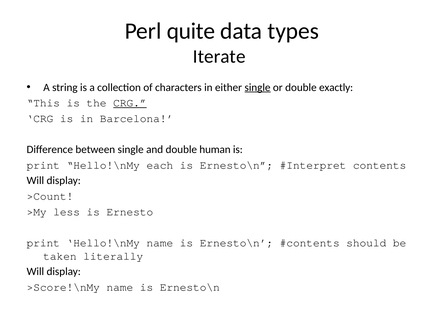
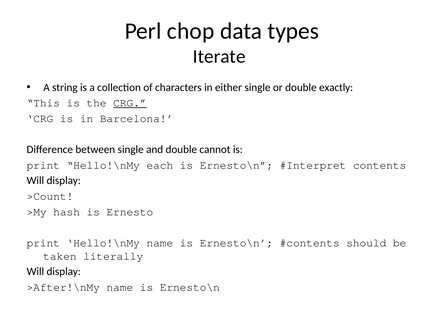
quite: quite -> chop
single at (258, 87) underline: present -> none
human: human -> cannot
less: less -> hash
>Score!\nMy: >Score!\nMy -> >After!\nMy
